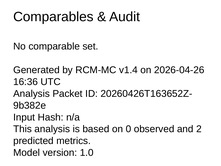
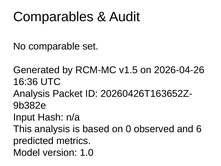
v1.4: v1.4 -> v1.5
2: 2 -> 6
